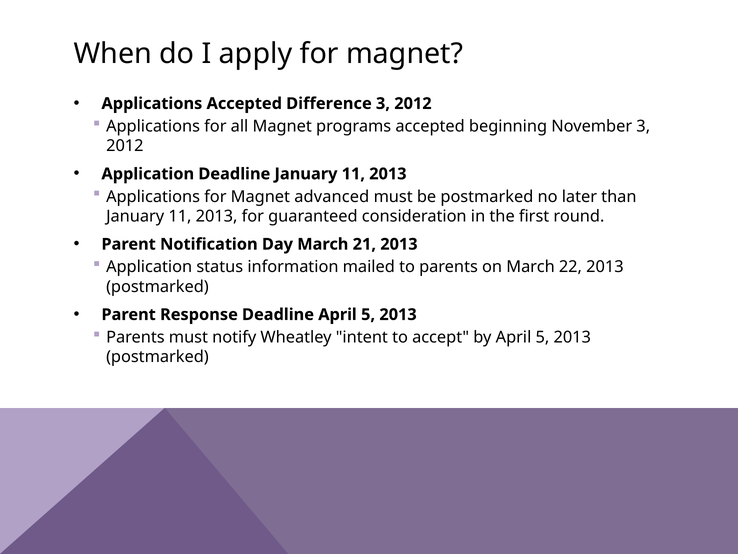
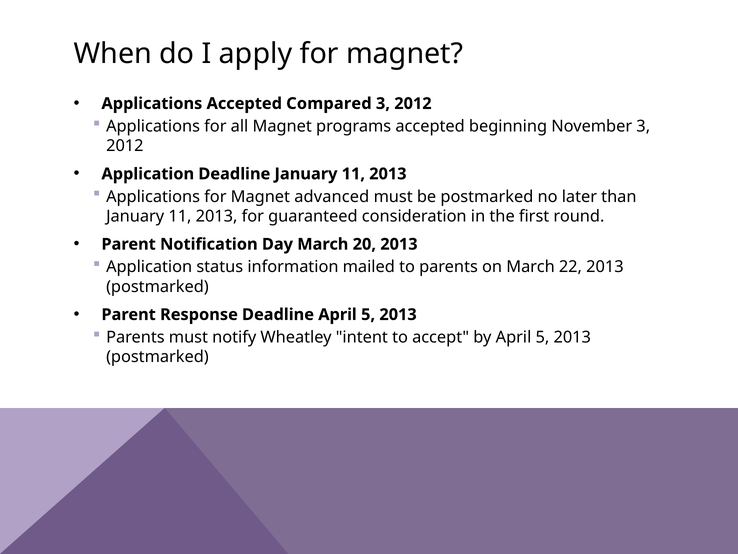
Difference: Difference -> Compared
21: 21 -> 20
